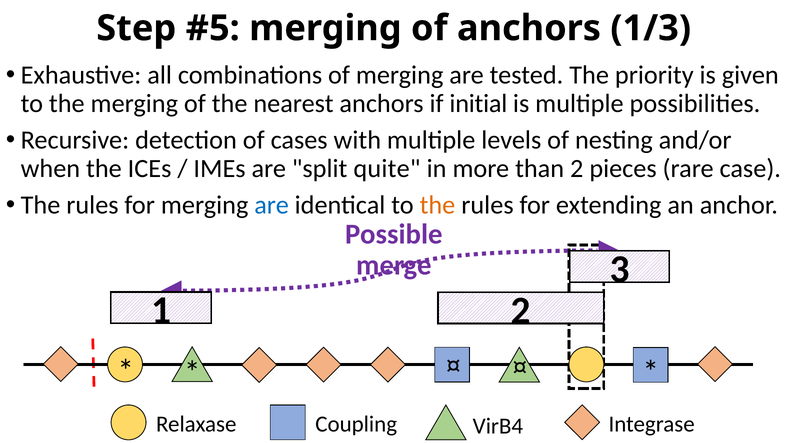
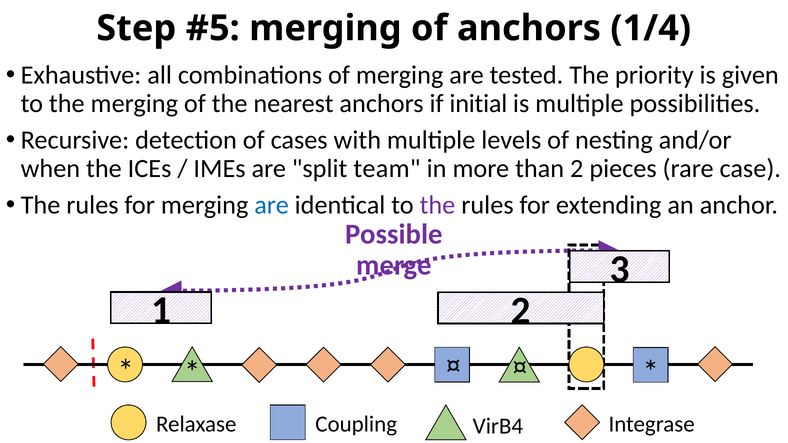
1/3: 1/3 -> 1/4
quite: quite -> team
the at (437, 205) colour: orange -> purple
